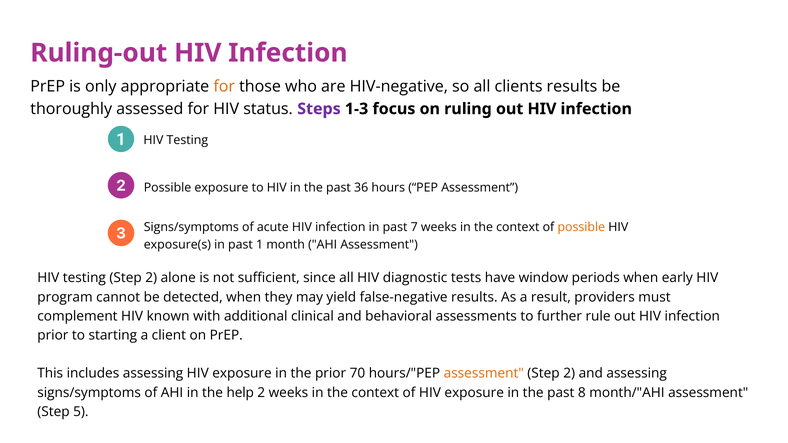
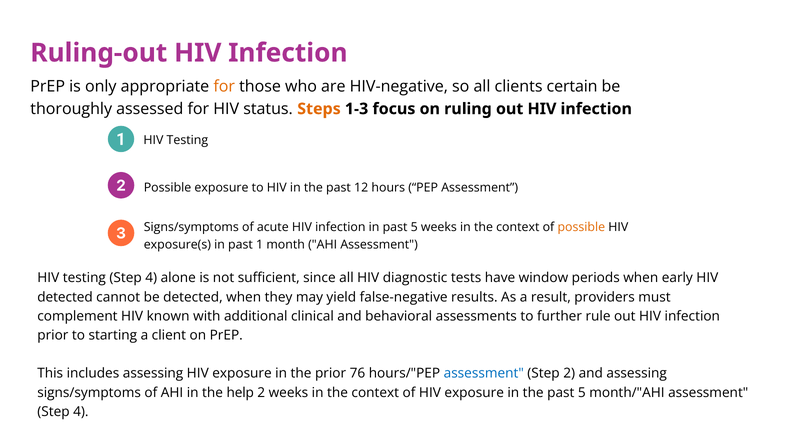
clients results: results -> certain
Steps colour: purple -> orange
36: 36 -> 12
in past 7: 7 -> 5
testing Step 2: 2 -> 4
program at (65, 297): program -> detected
70: 70 -> 76
assessment at (484, 374) colour: orange -> blue
the past 8: 8 -> 5
5 at (81, 412): 5 -> 4
